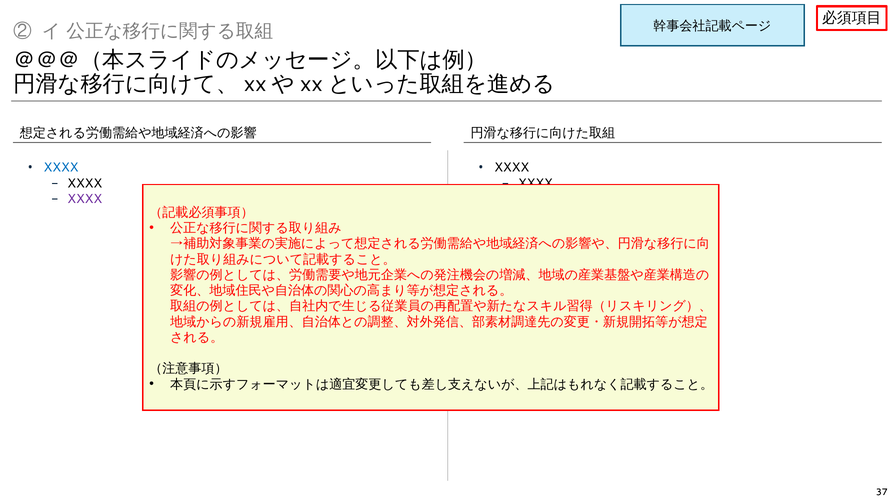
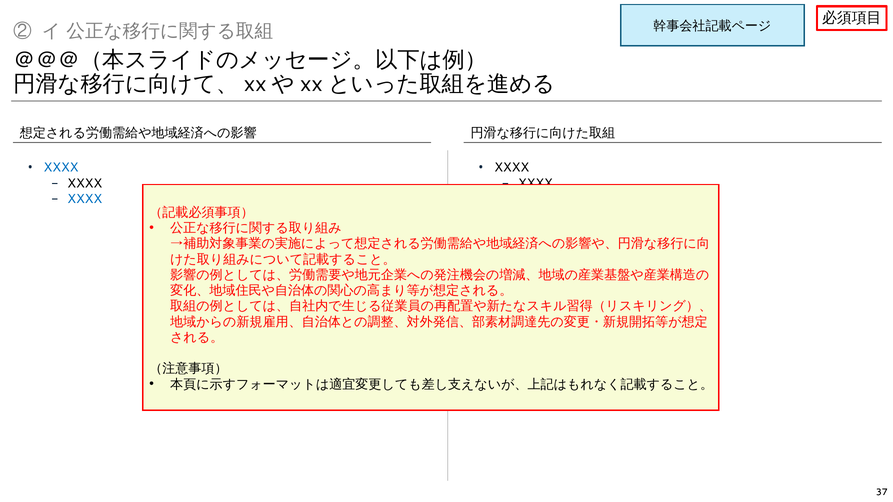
XXXX at (85, 199) colour: purple -> blue
